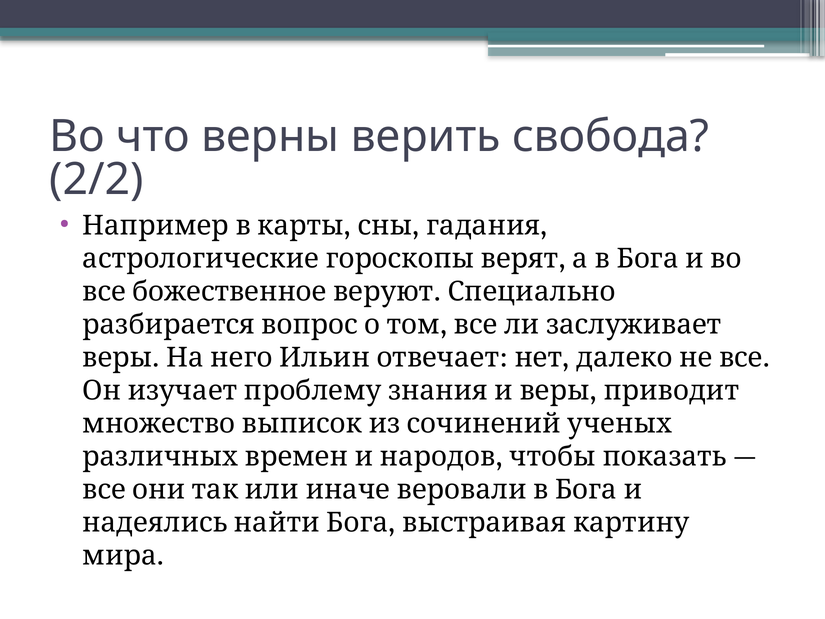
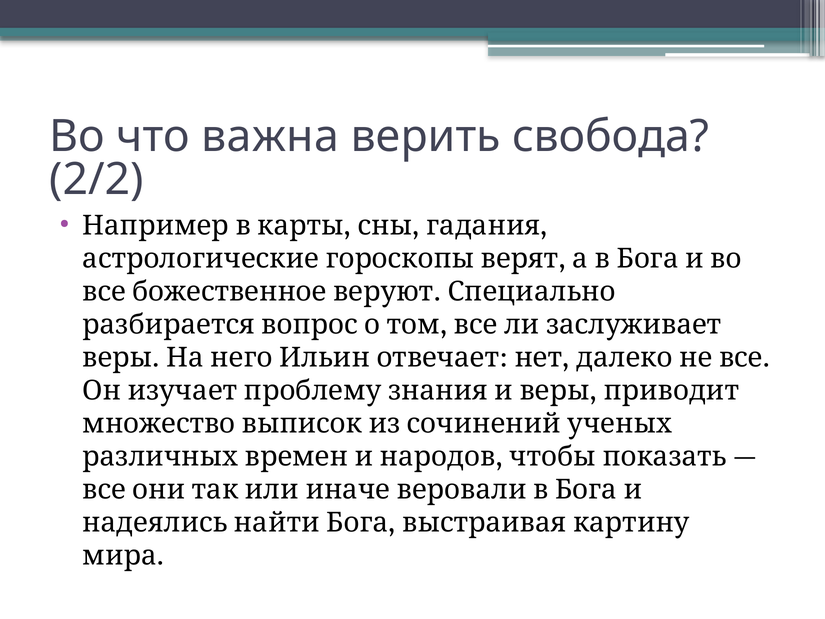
верны: верны -> важна
